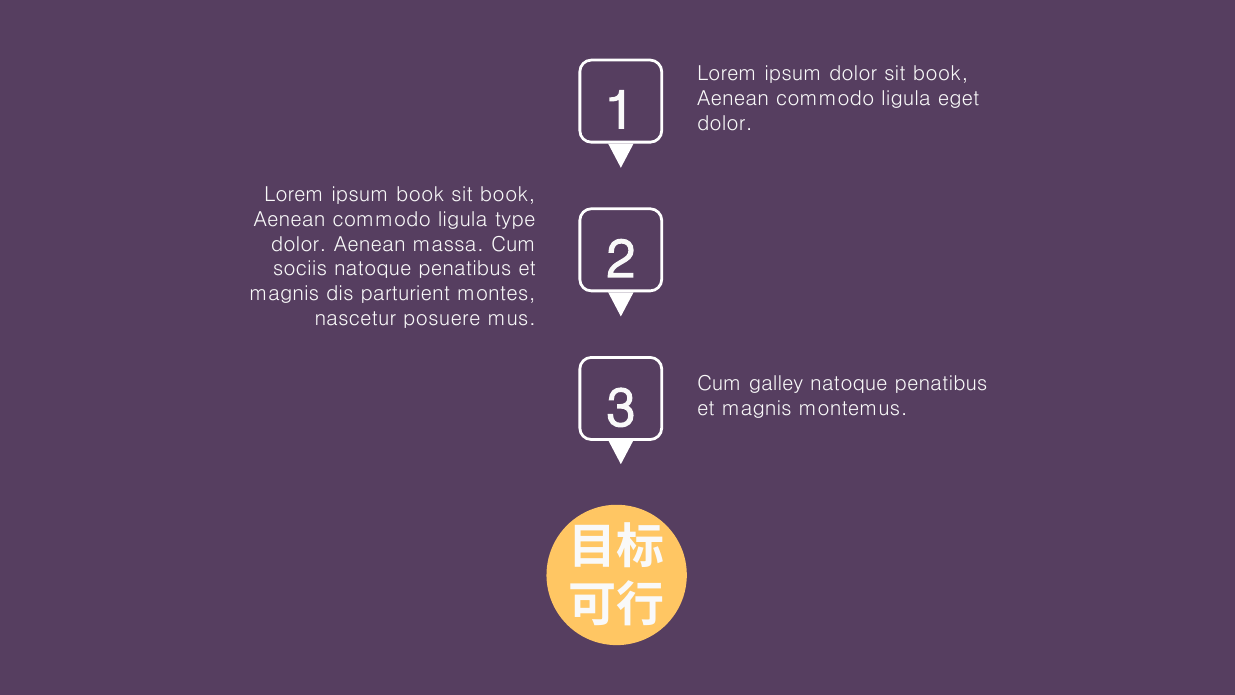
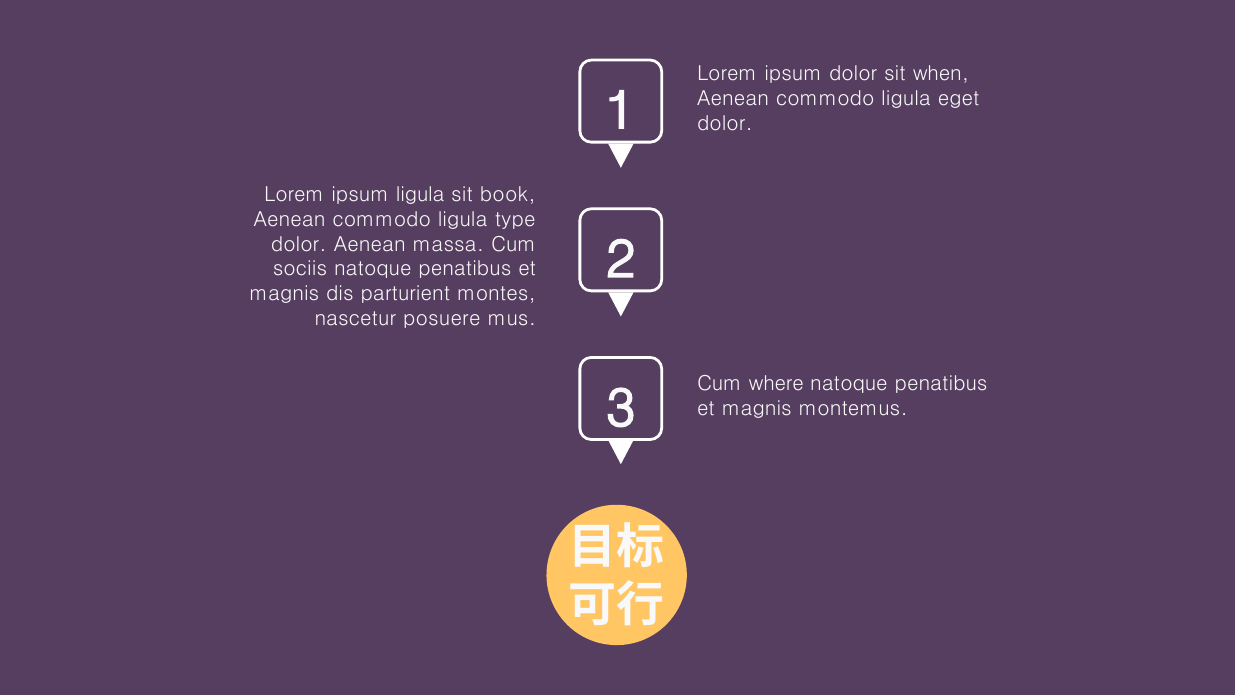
dolor sit book: book -> when
ipsum book: book -> ligula
galley: galley -> where
